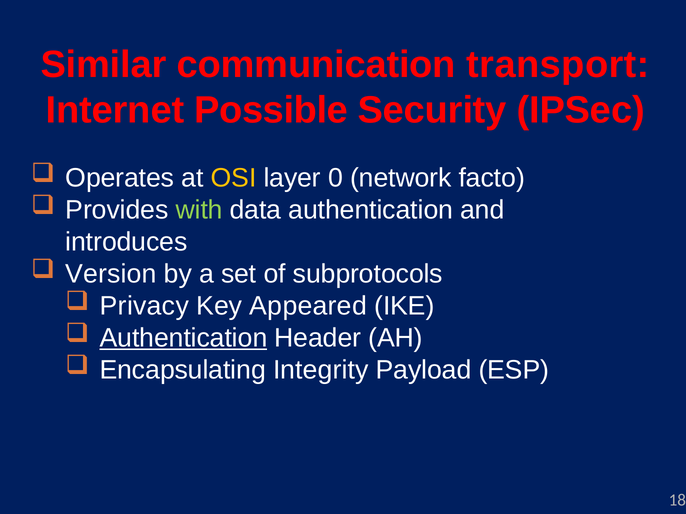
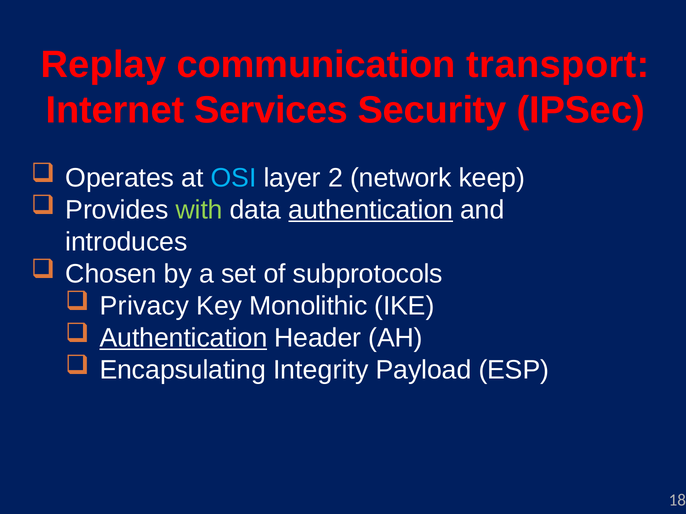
Similar: Similar -> Replay
Possible: Possible -> Services
OSI colour: yellow -> light blue
0: 0 -> 2
facto: facto -> keep
authentication at (371, 210) underline: none -> present
Version: Version -> Chosen
Appeared: Appeared -> Monolithic
